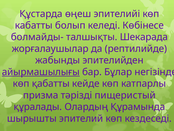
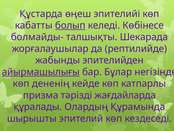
болып underline: none -> present
қабатты: қабатты -> дененің
пищеристый: пищеристый -> жағдайларда
